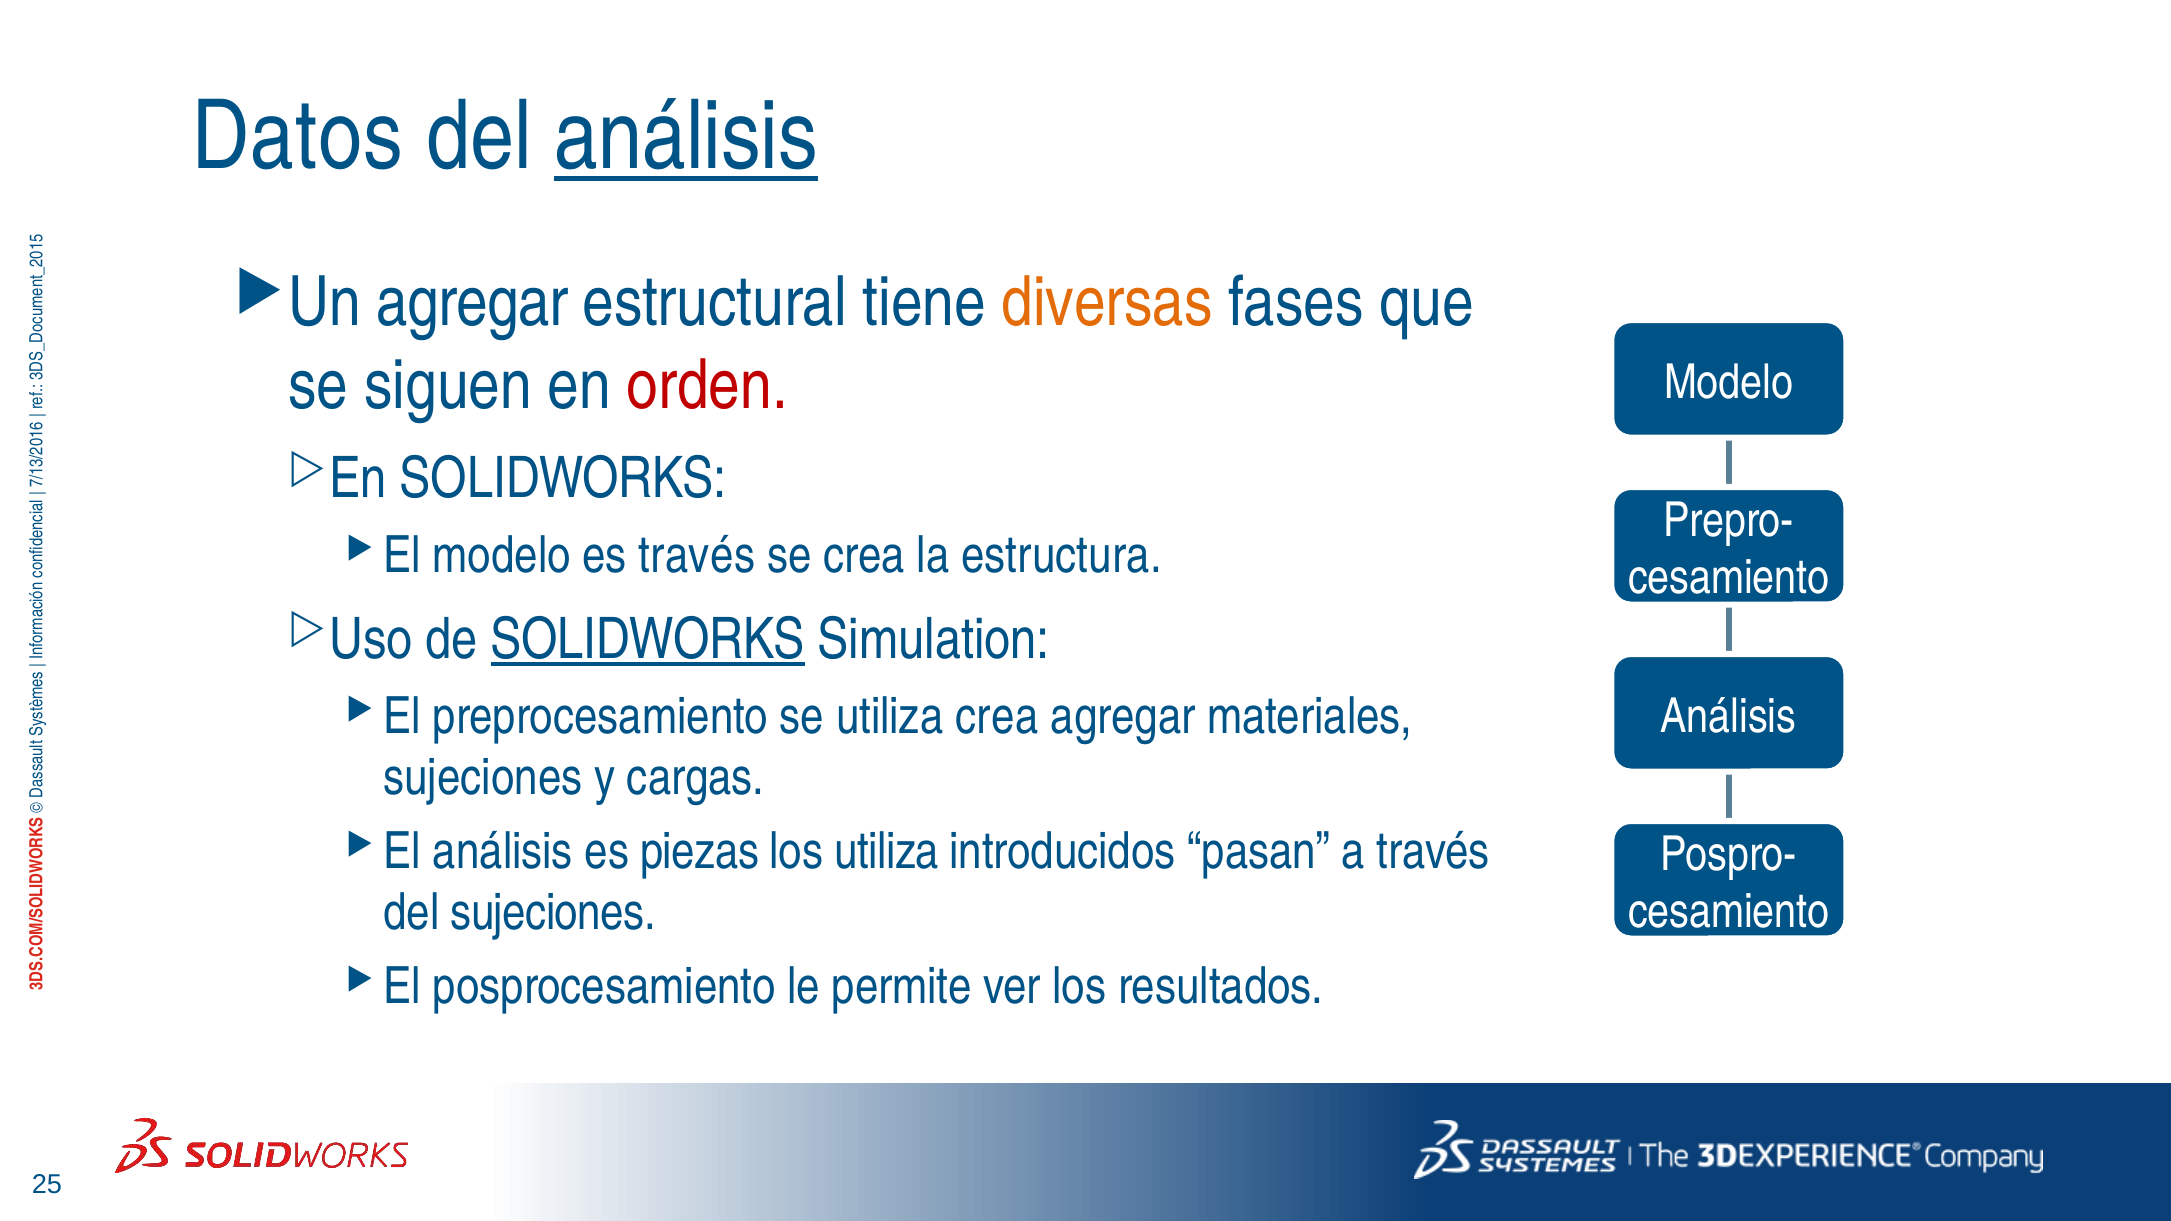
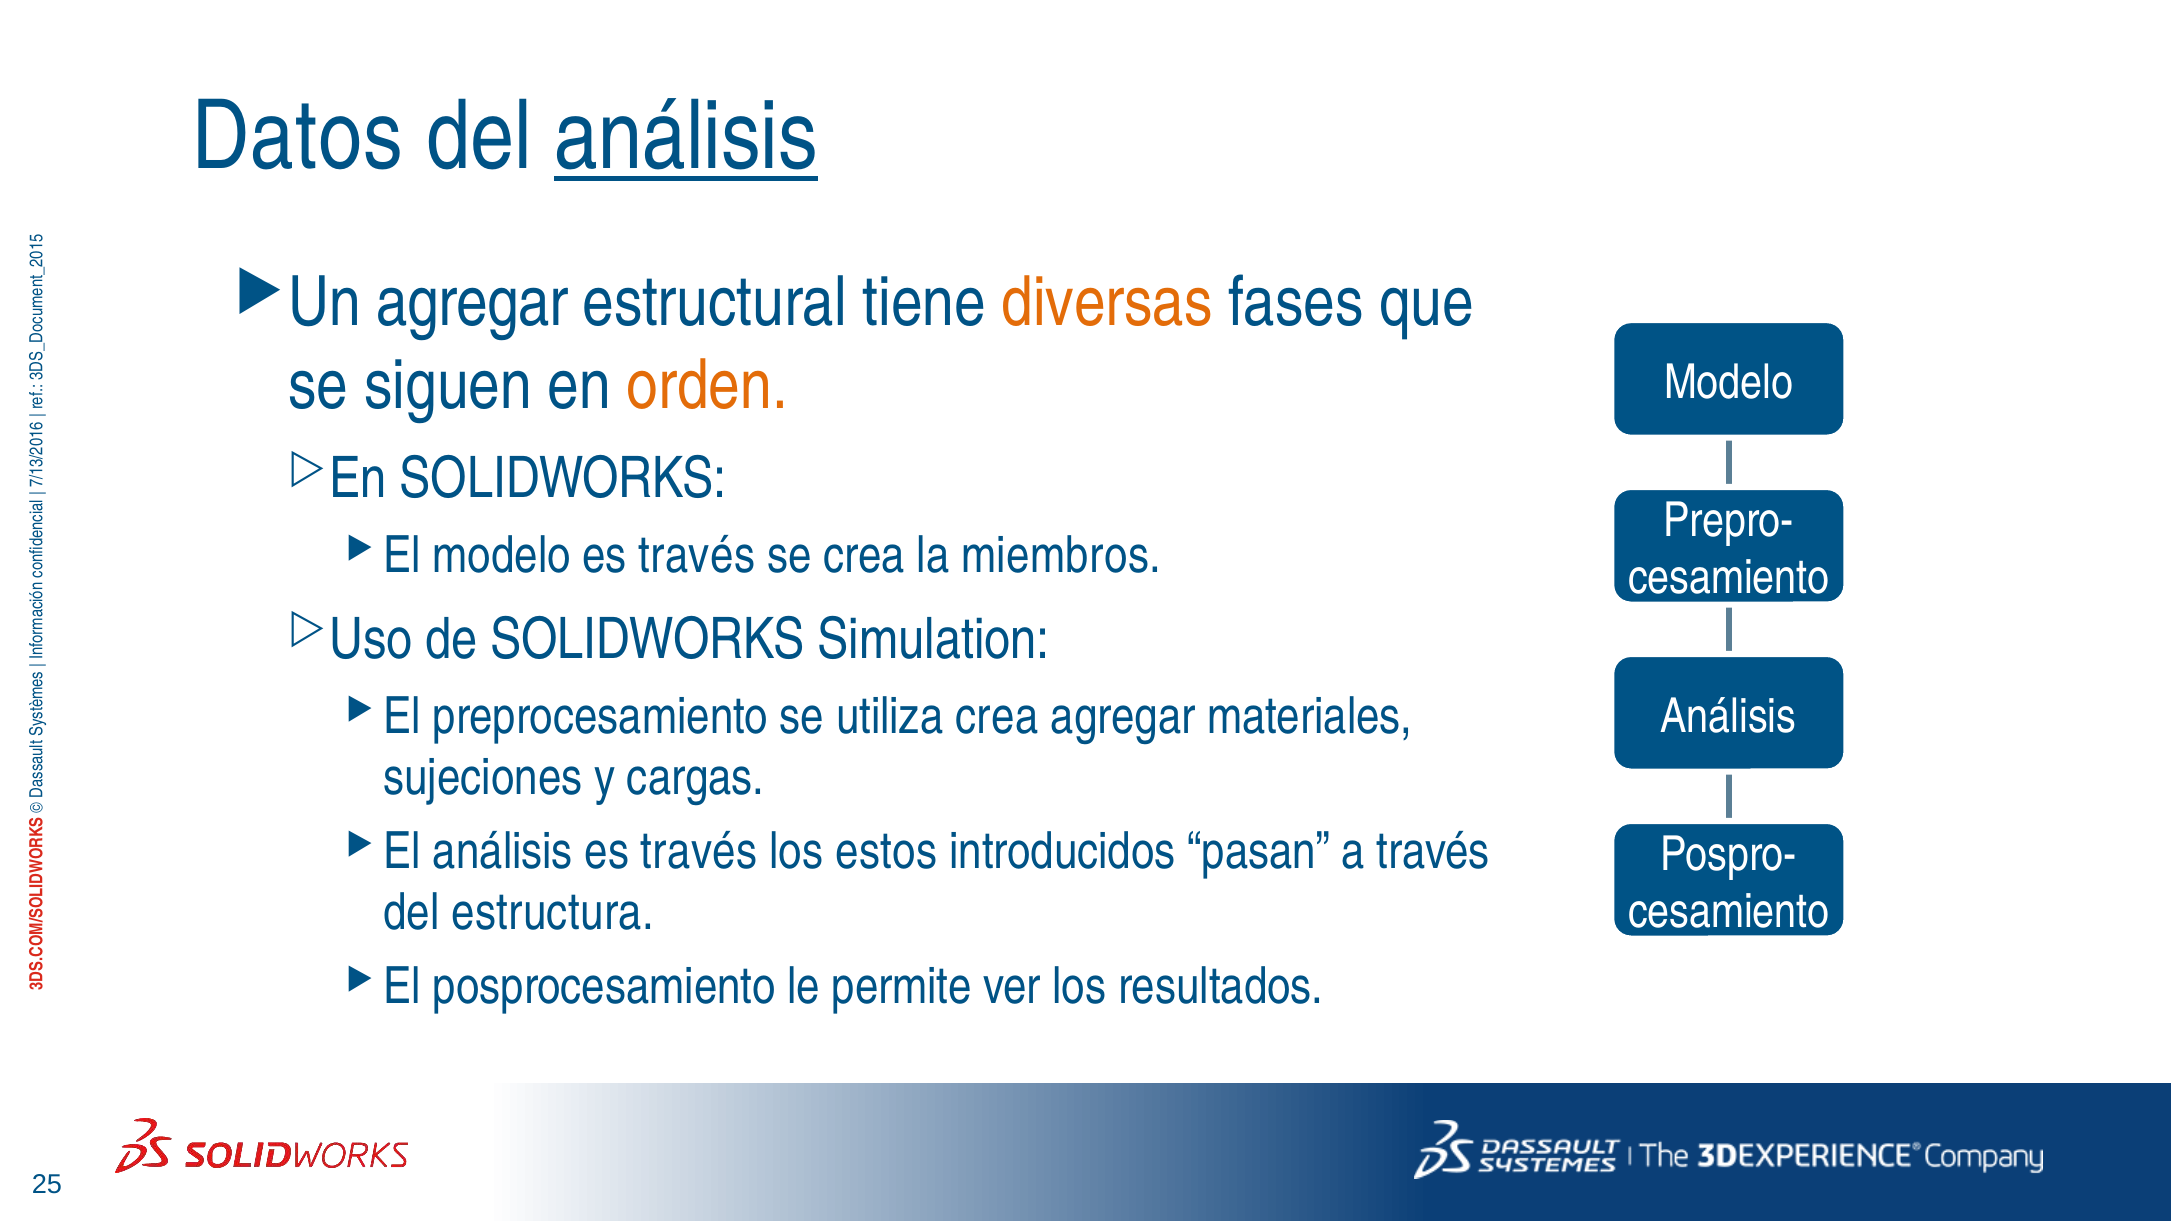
orden colour: red -> orange
estructura: estructura -> miembros
SOLIDWORKS at (648, 640) underline: present -> none
análisis es piezas: piezas -> través
los utiliza: utiliza -> estos
del sujeciones: sujeciones -> estructura
